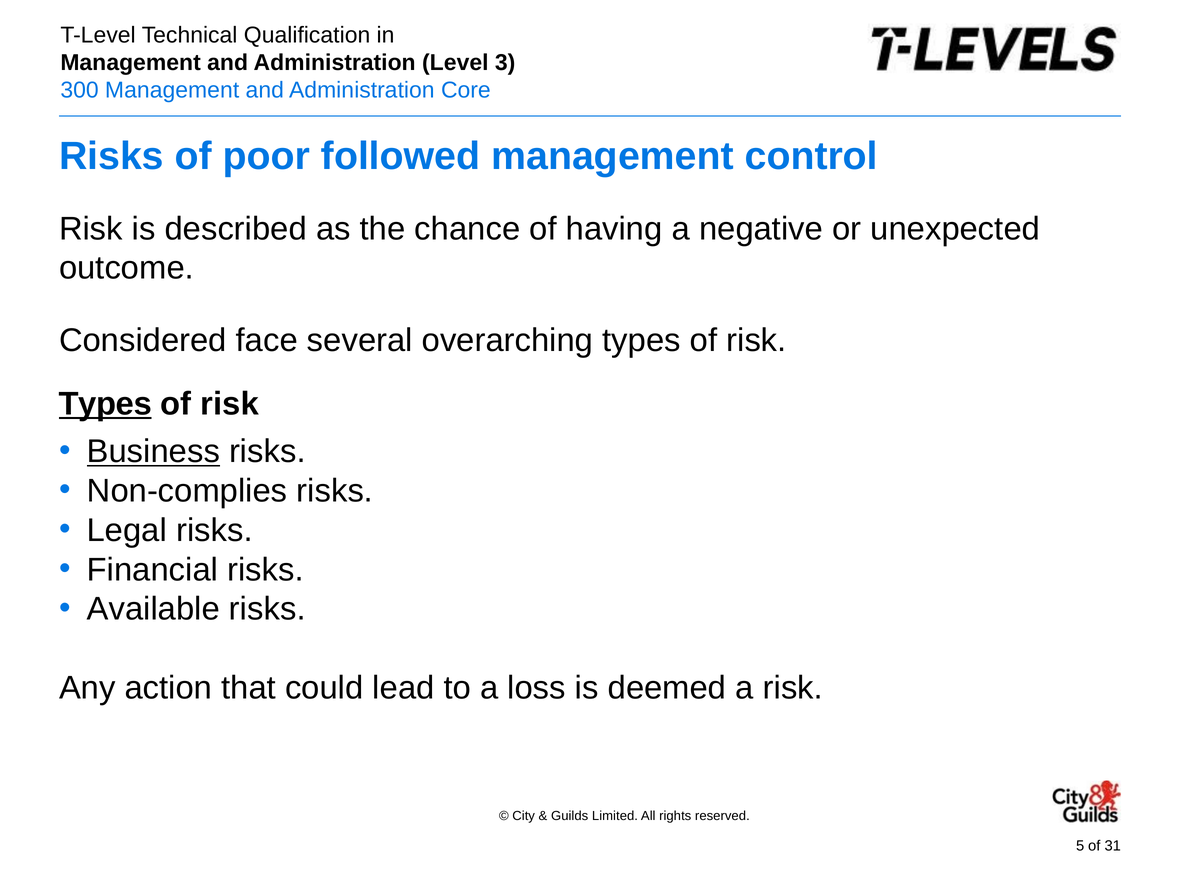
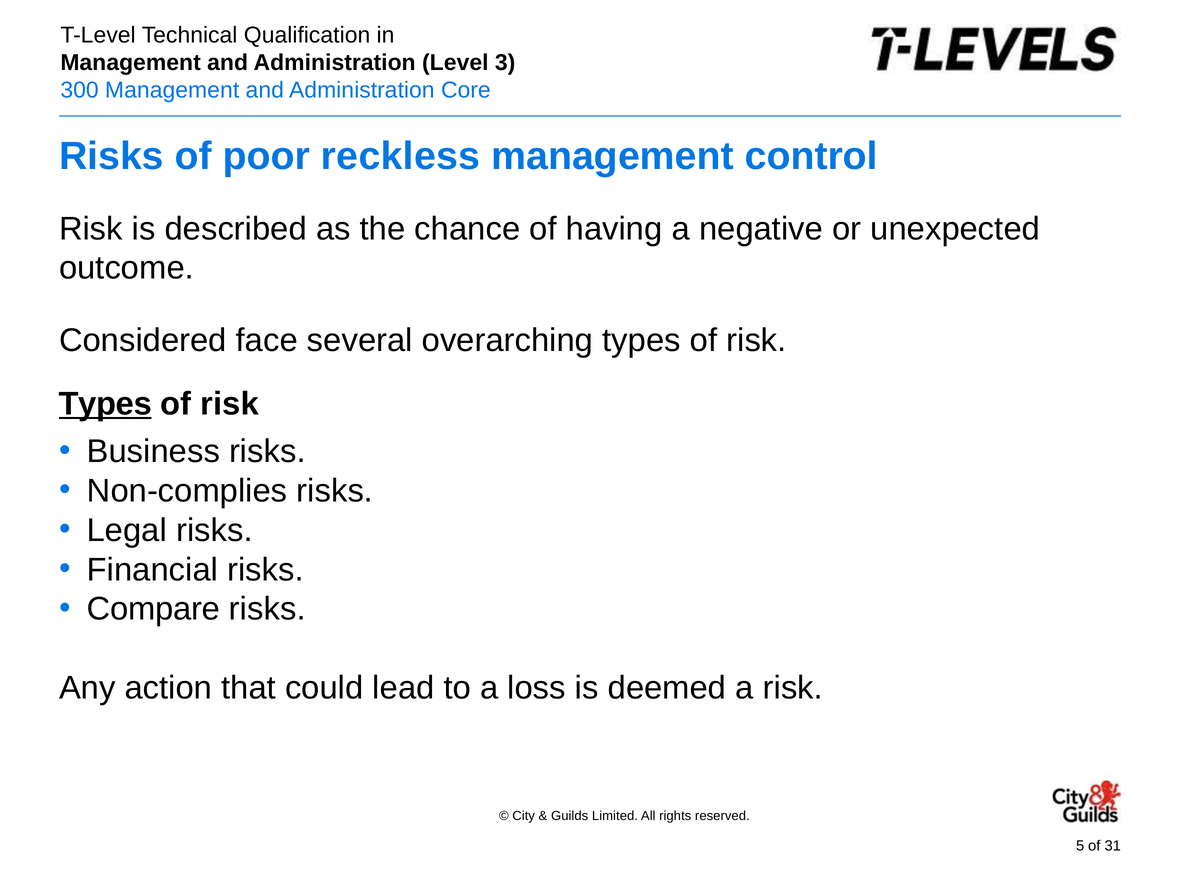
followed: followed -> reckless
Business underline: present -> none
Available: Available -> Compare
